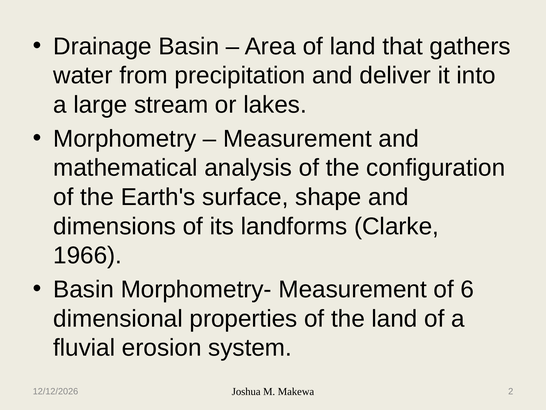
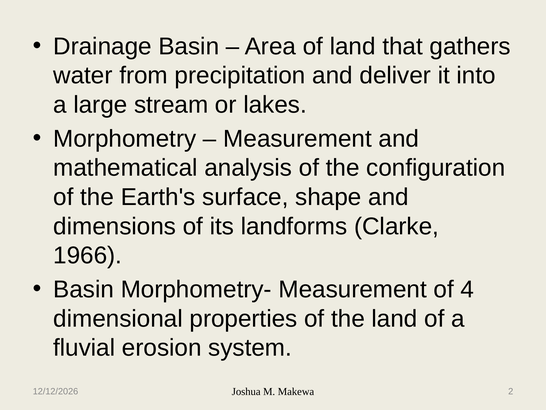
6: 6 -> 4
